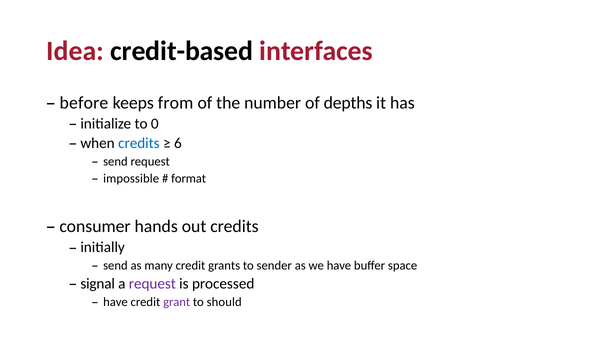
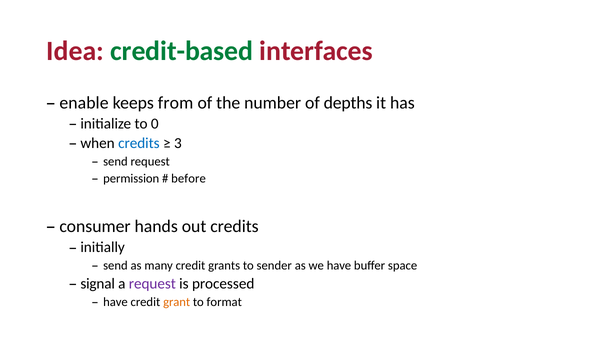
credit-based colour: black -> green
before: before -> enable
6: 6 -> 3
impossible: impossible -> permission
format: format -> before
grant colour: purple -> orange
should: should -> format
